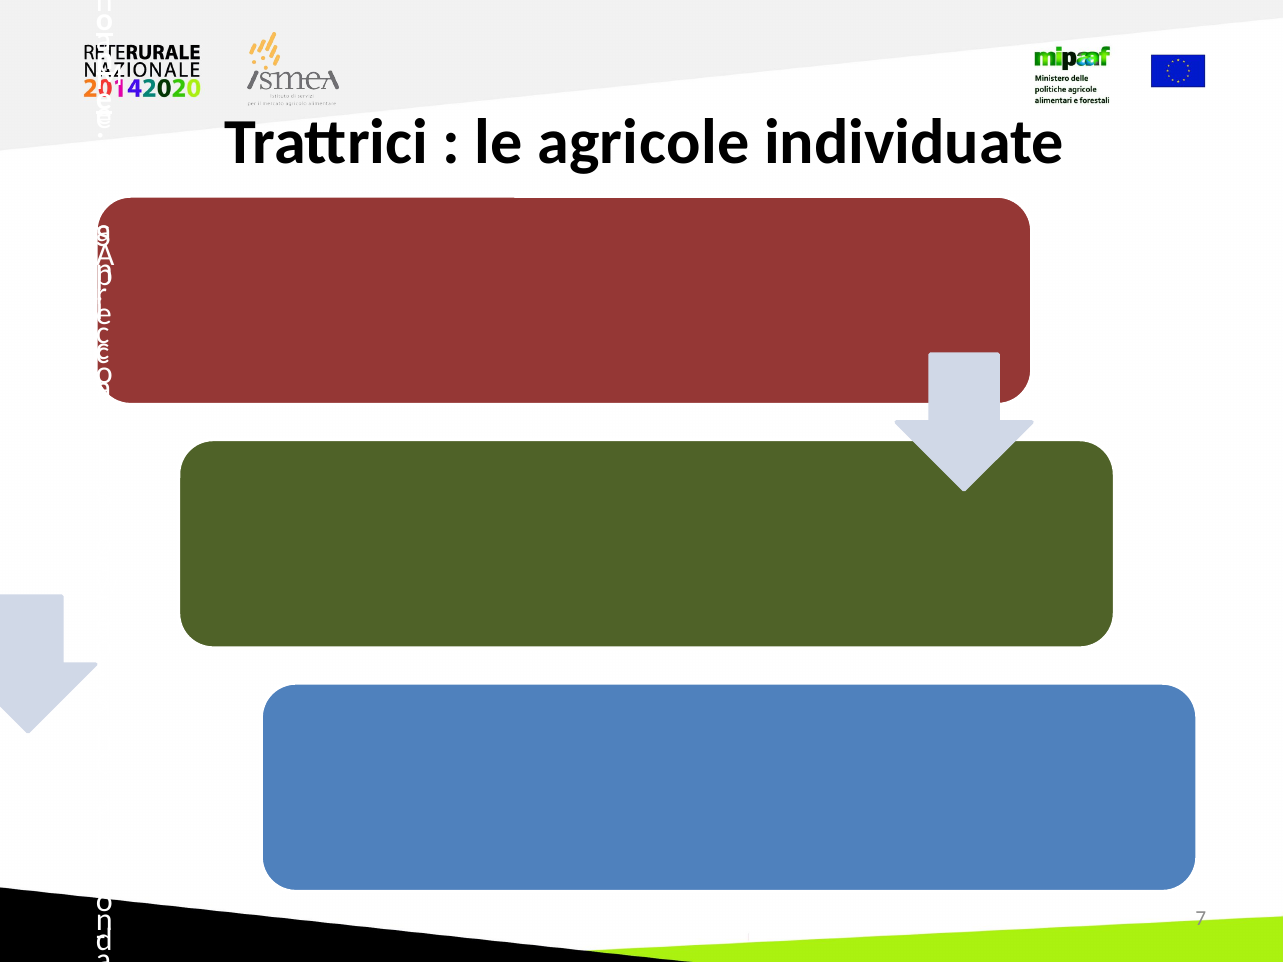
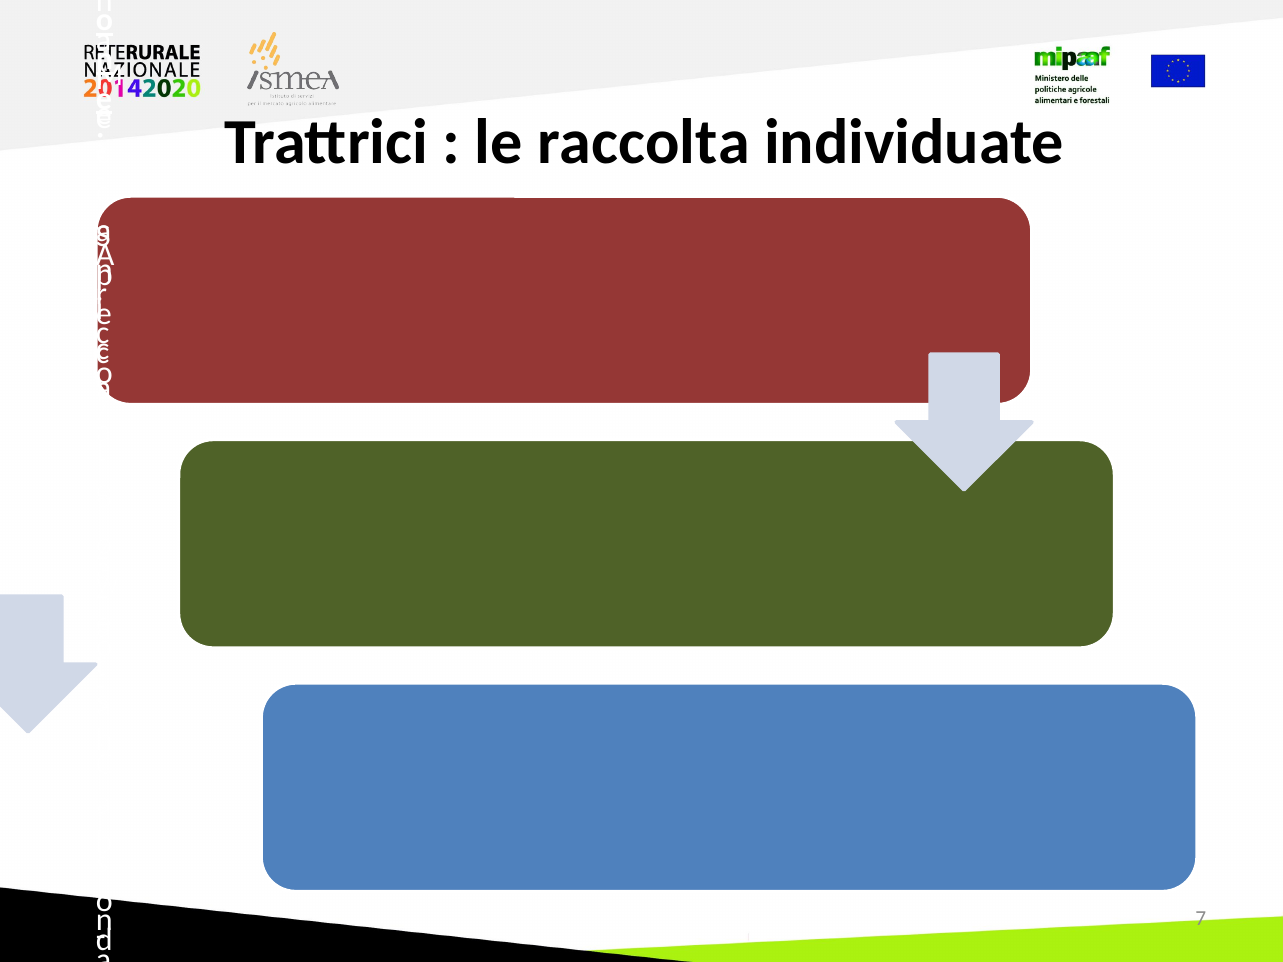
agricole: agricole -> raccolta
